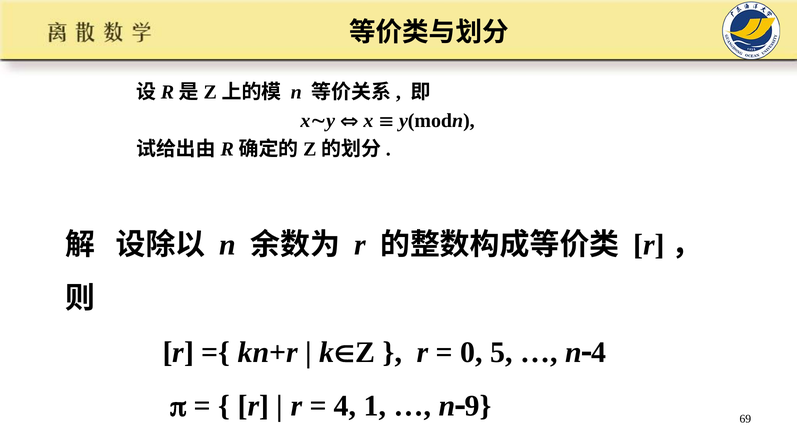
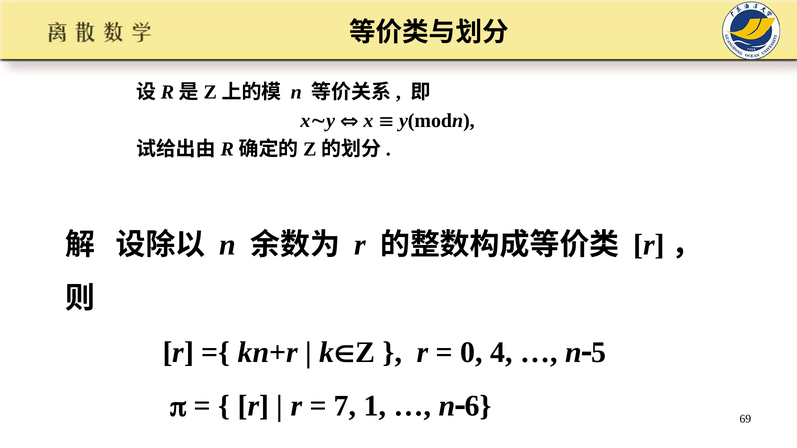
5: 5 -> 4
4 at (599, 353): 4 -> 5
4 at (345, 406): 4 -> 7
9: 9 -> 6
